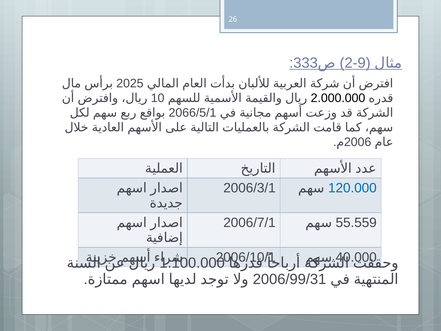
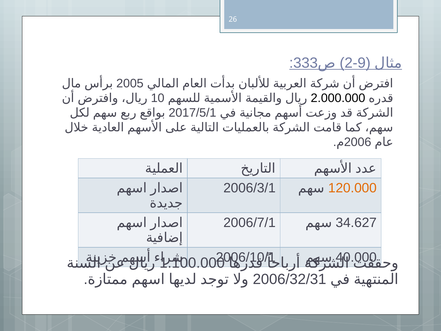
2025: 2025 -> 2005
2066/5/1: 2066/5/1 -> 2017/5/1
120.000 colour: blue -> orange
55.559: 55.559 -> 34.627
2006/99/31: 2006/99/31 -> 2006/32/31
